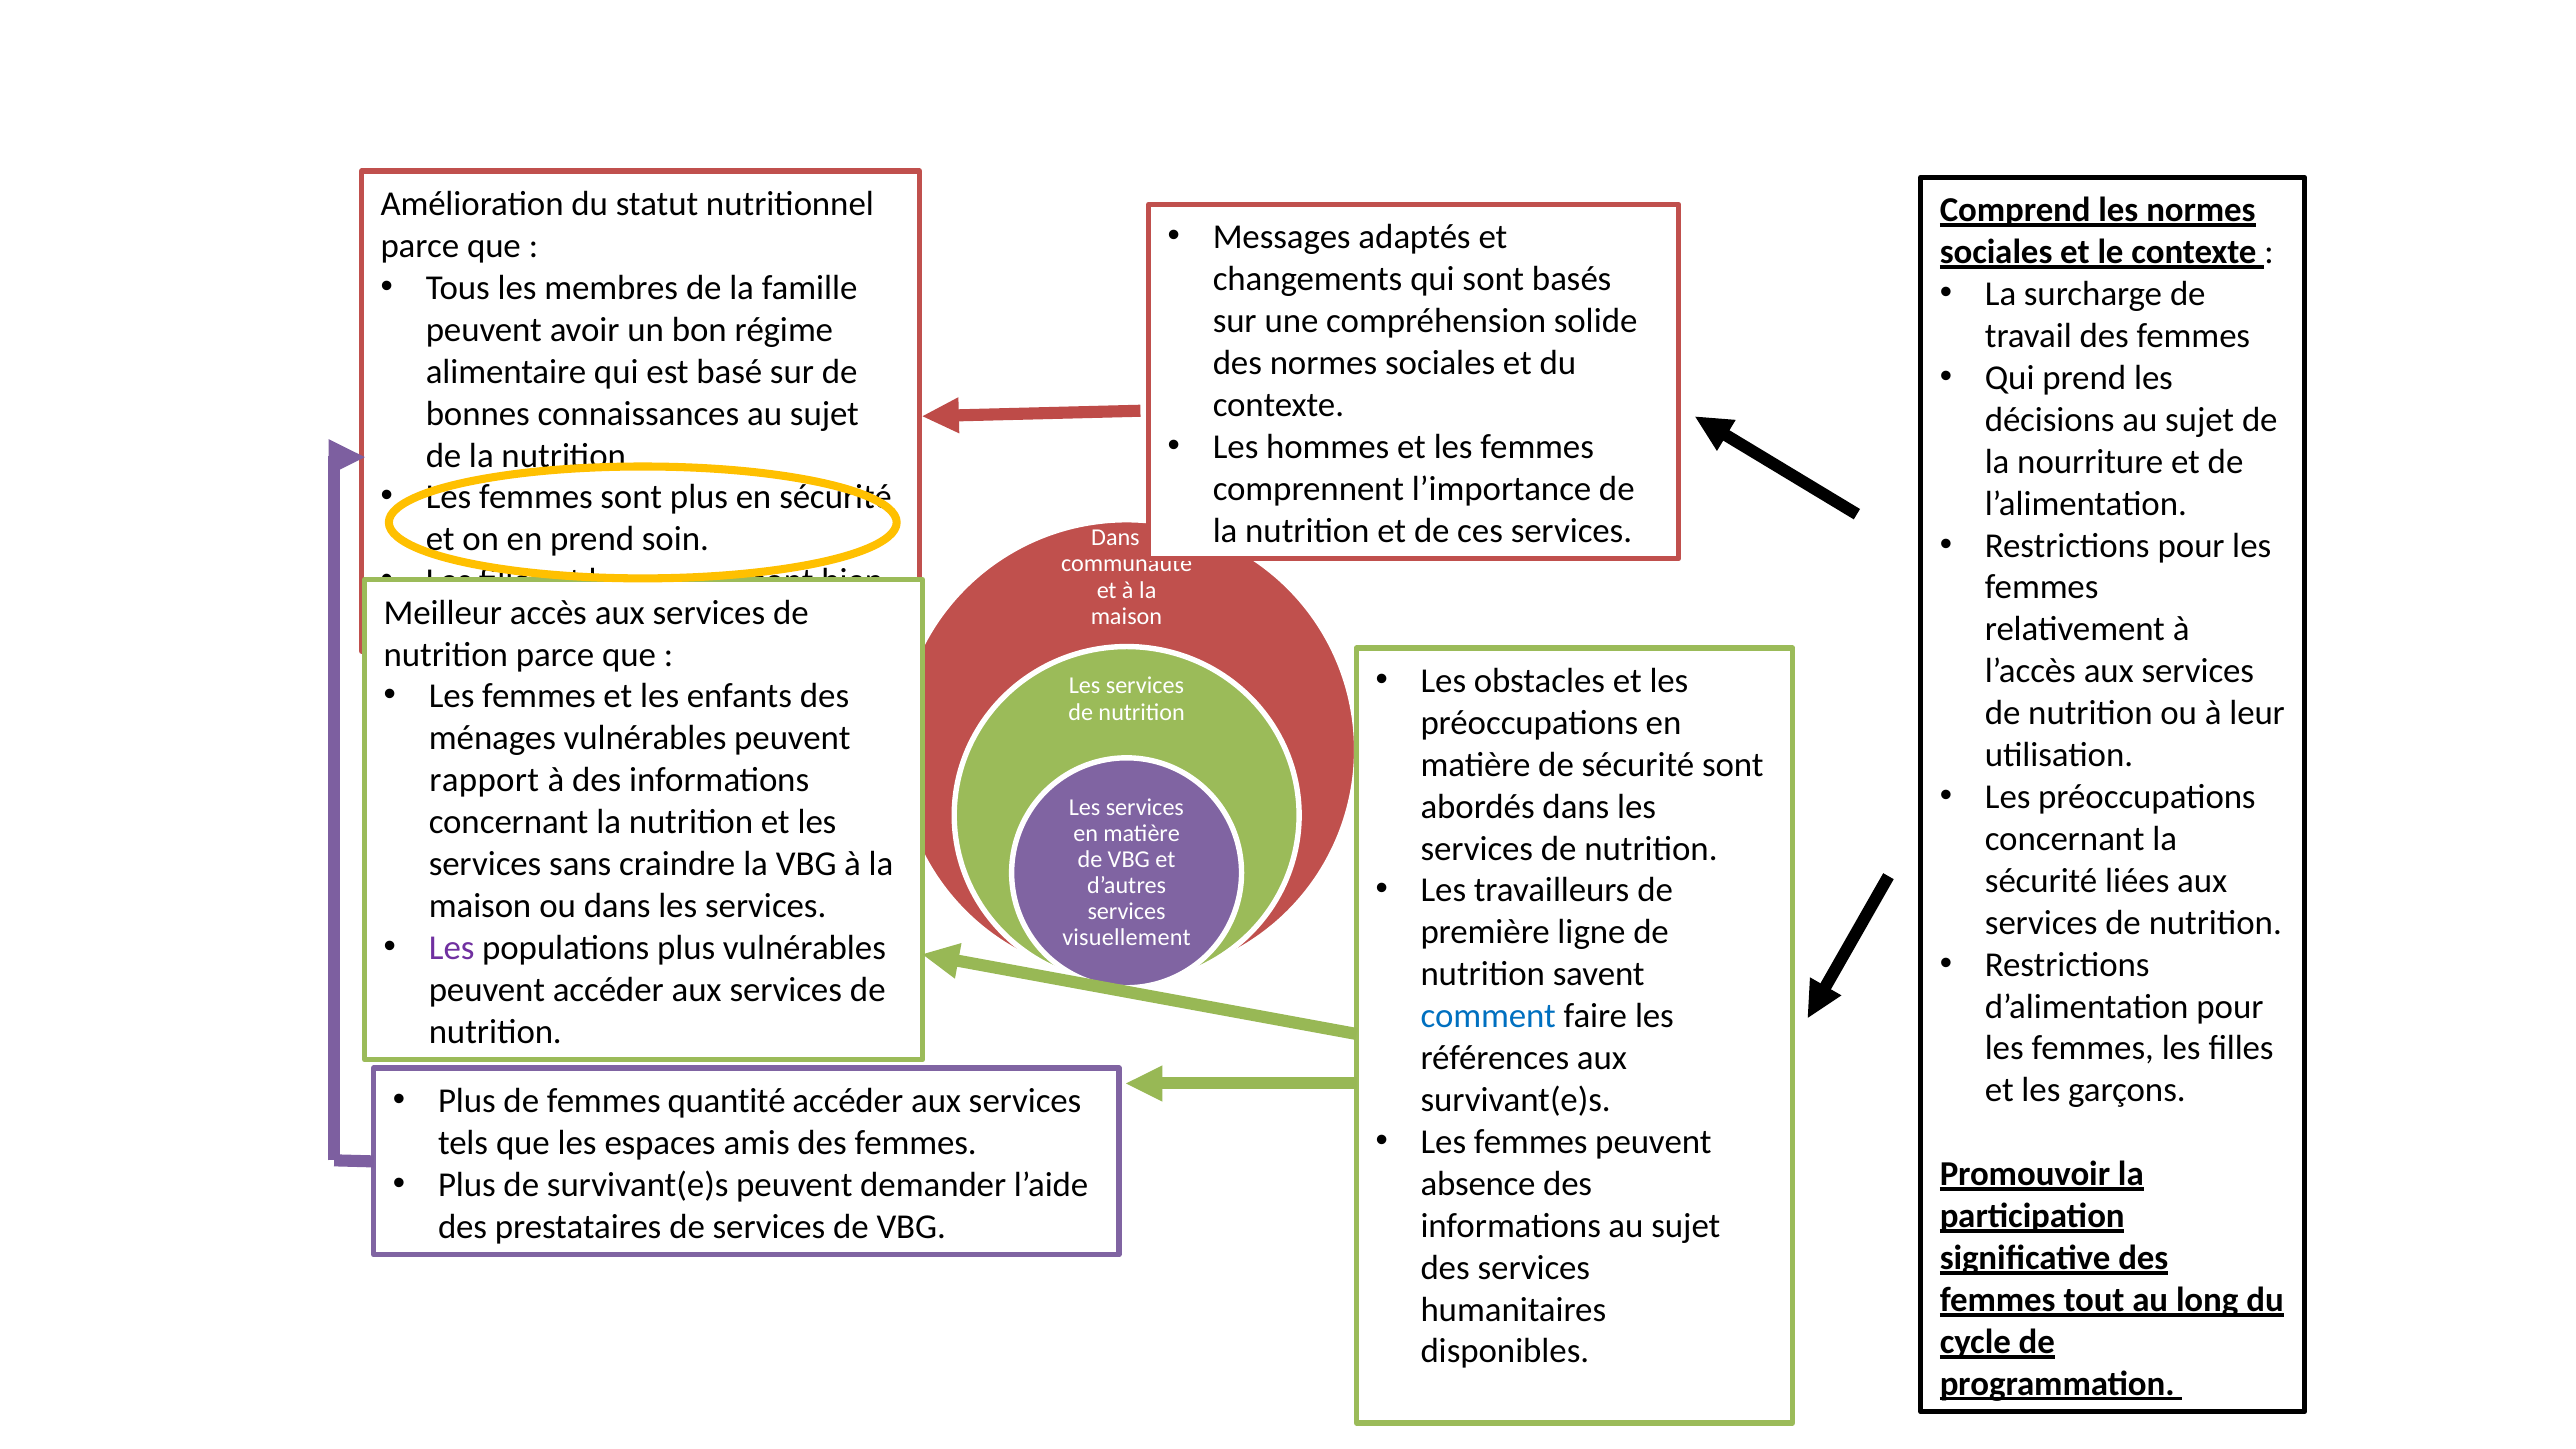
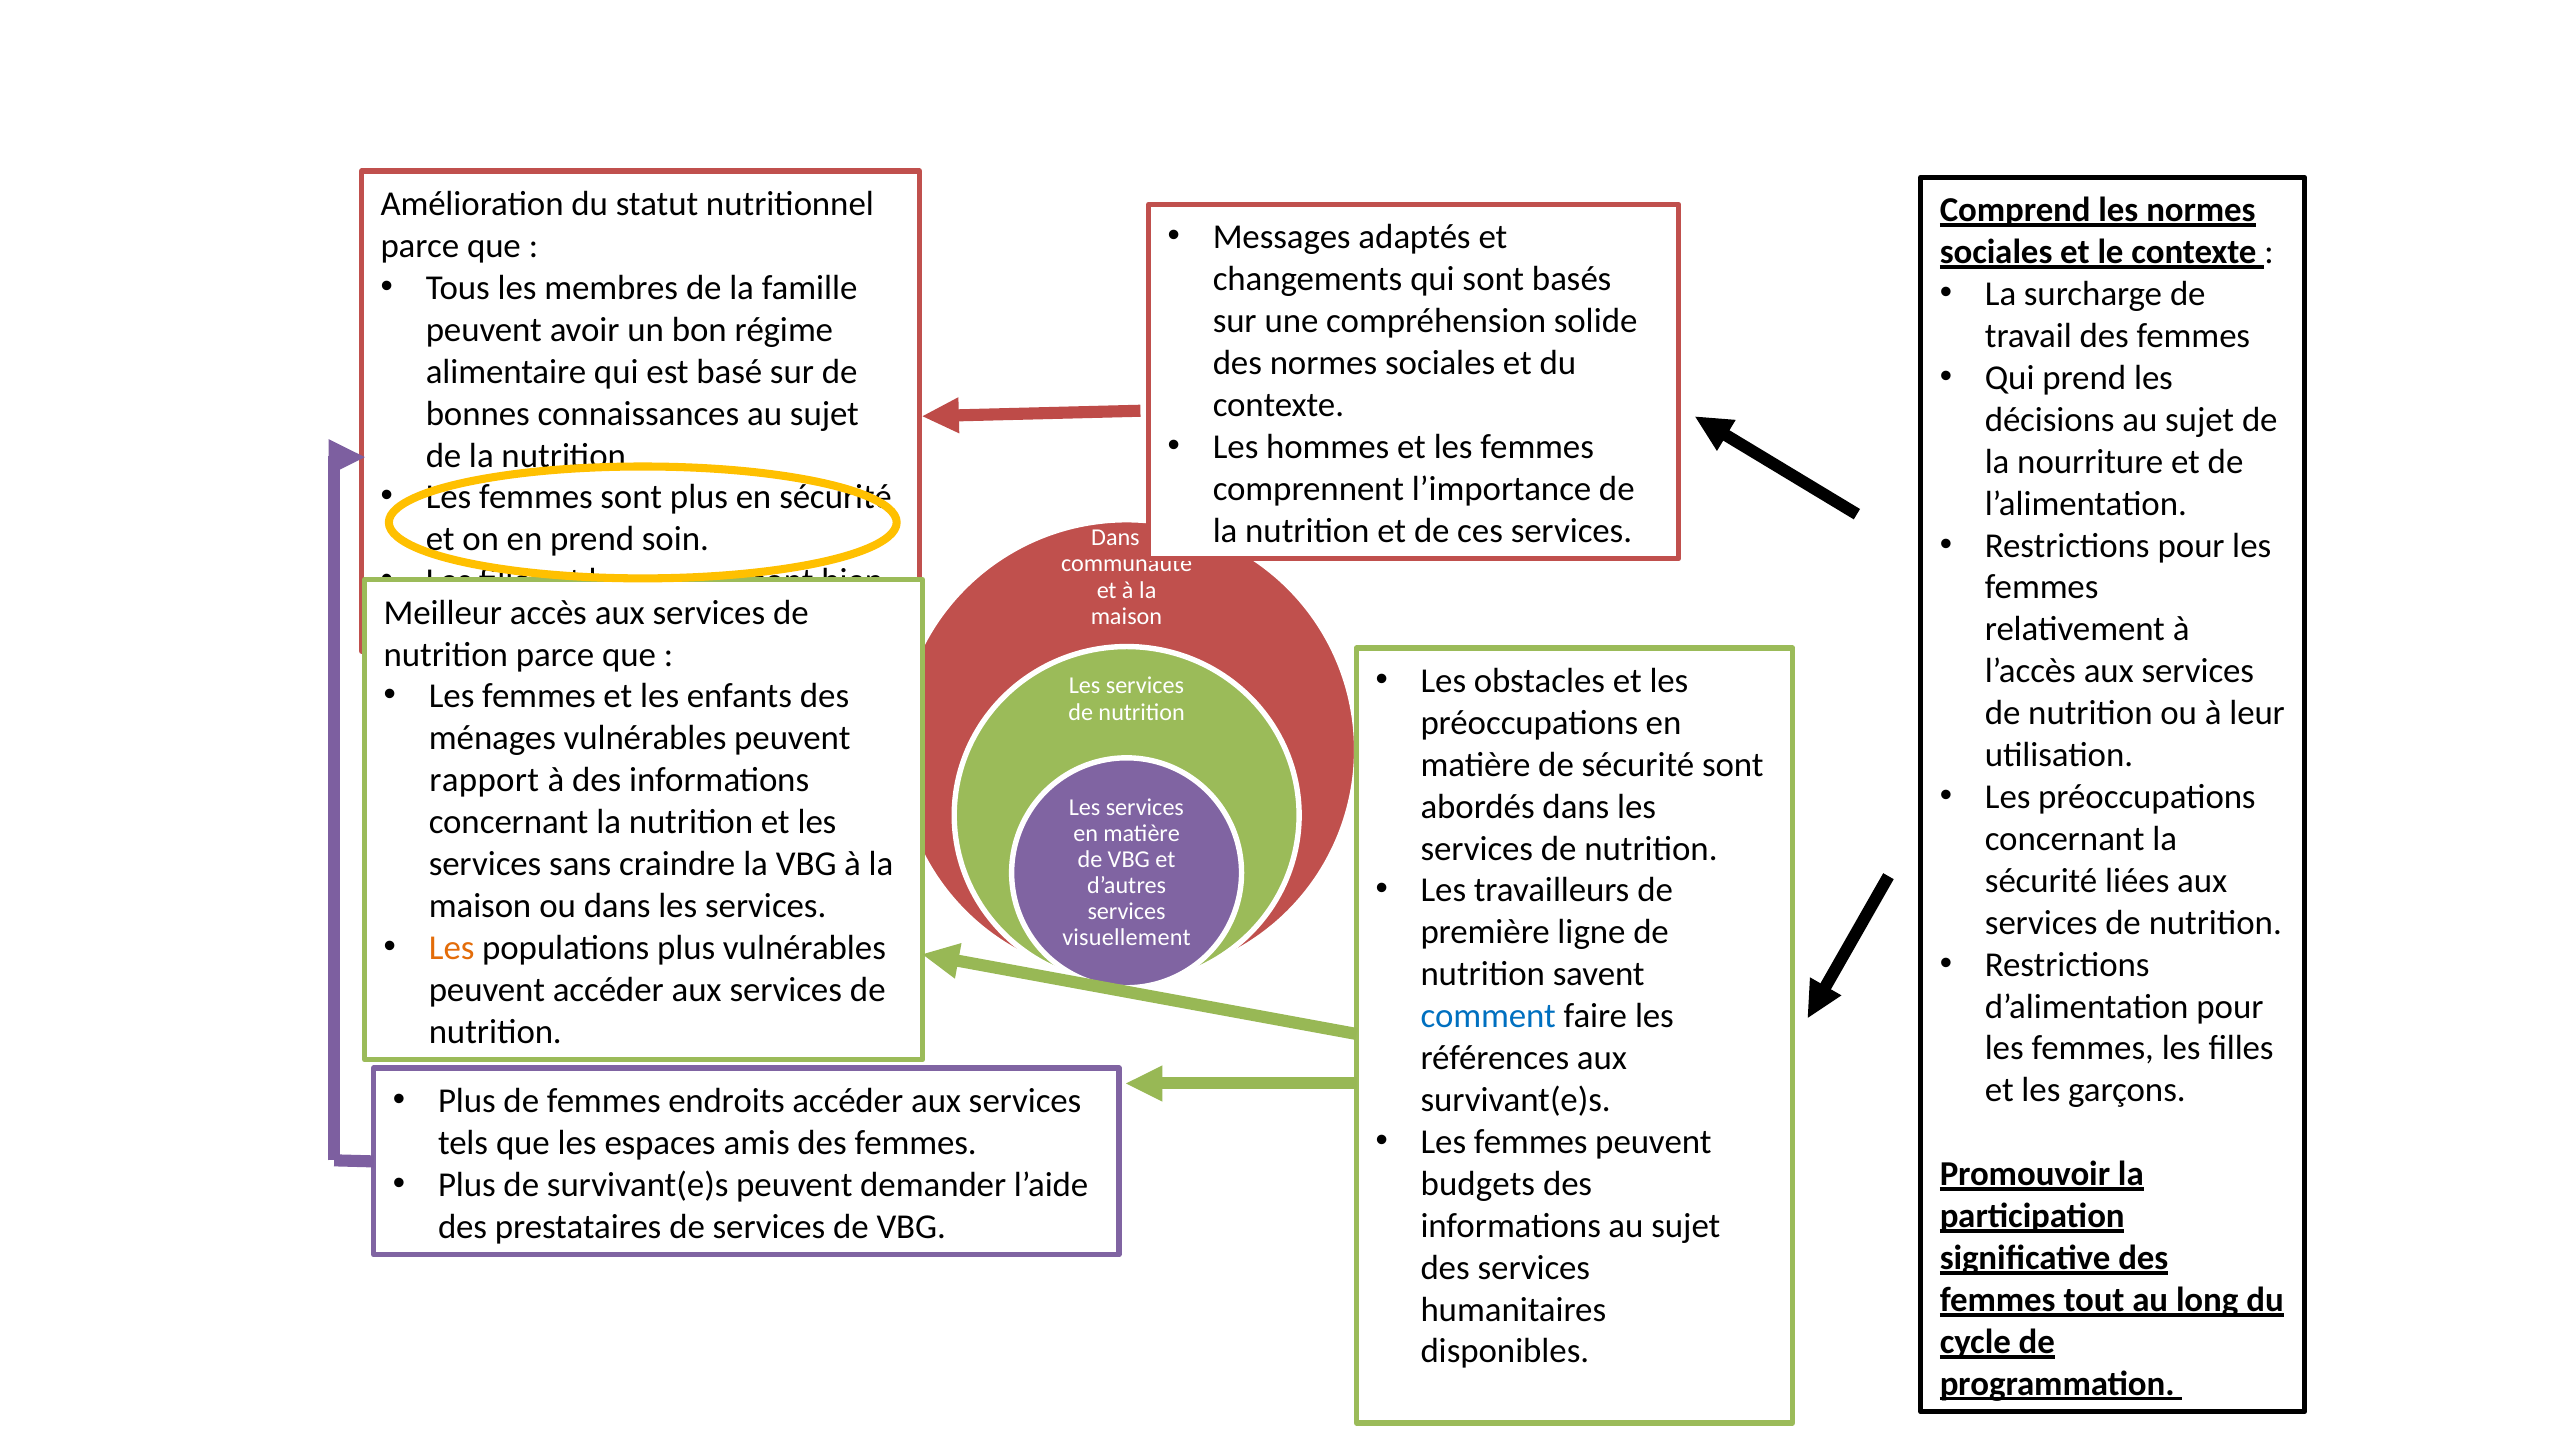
Les at (452, 948) colour: purple -> orange
quantité: quantité -> endroits
absence: absence -> budgets
